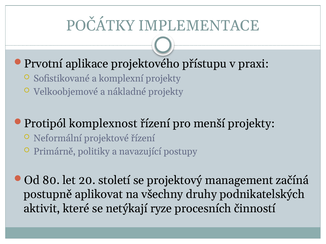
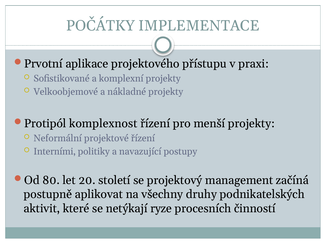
Primárně: Primárně -> Interními
